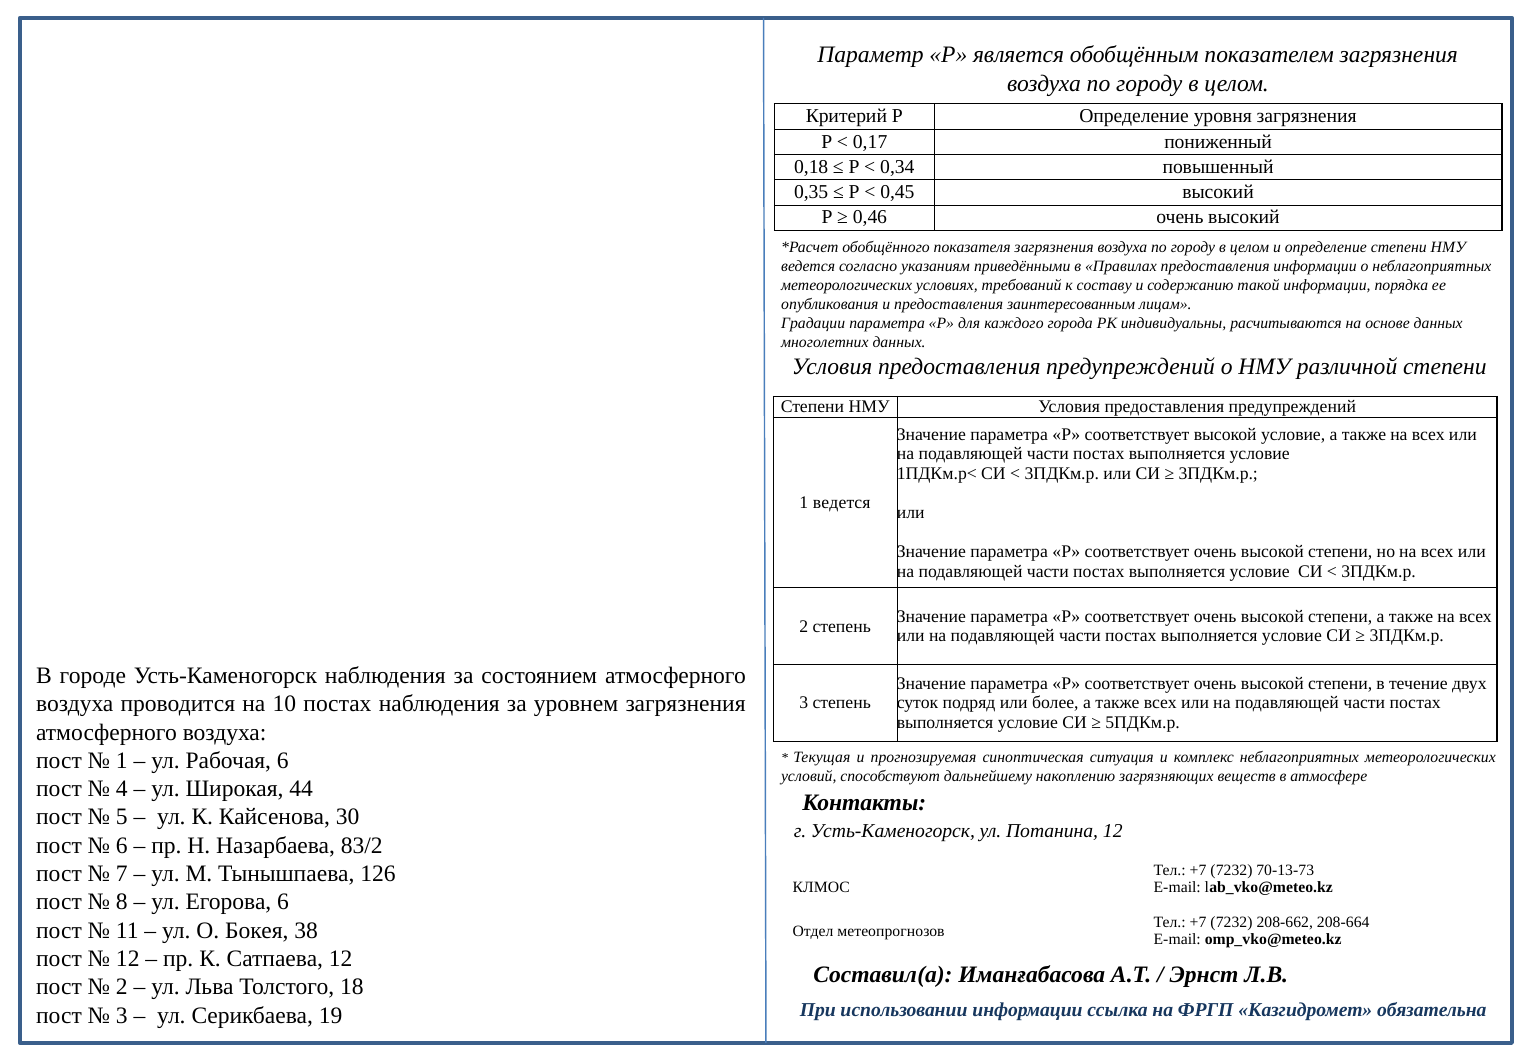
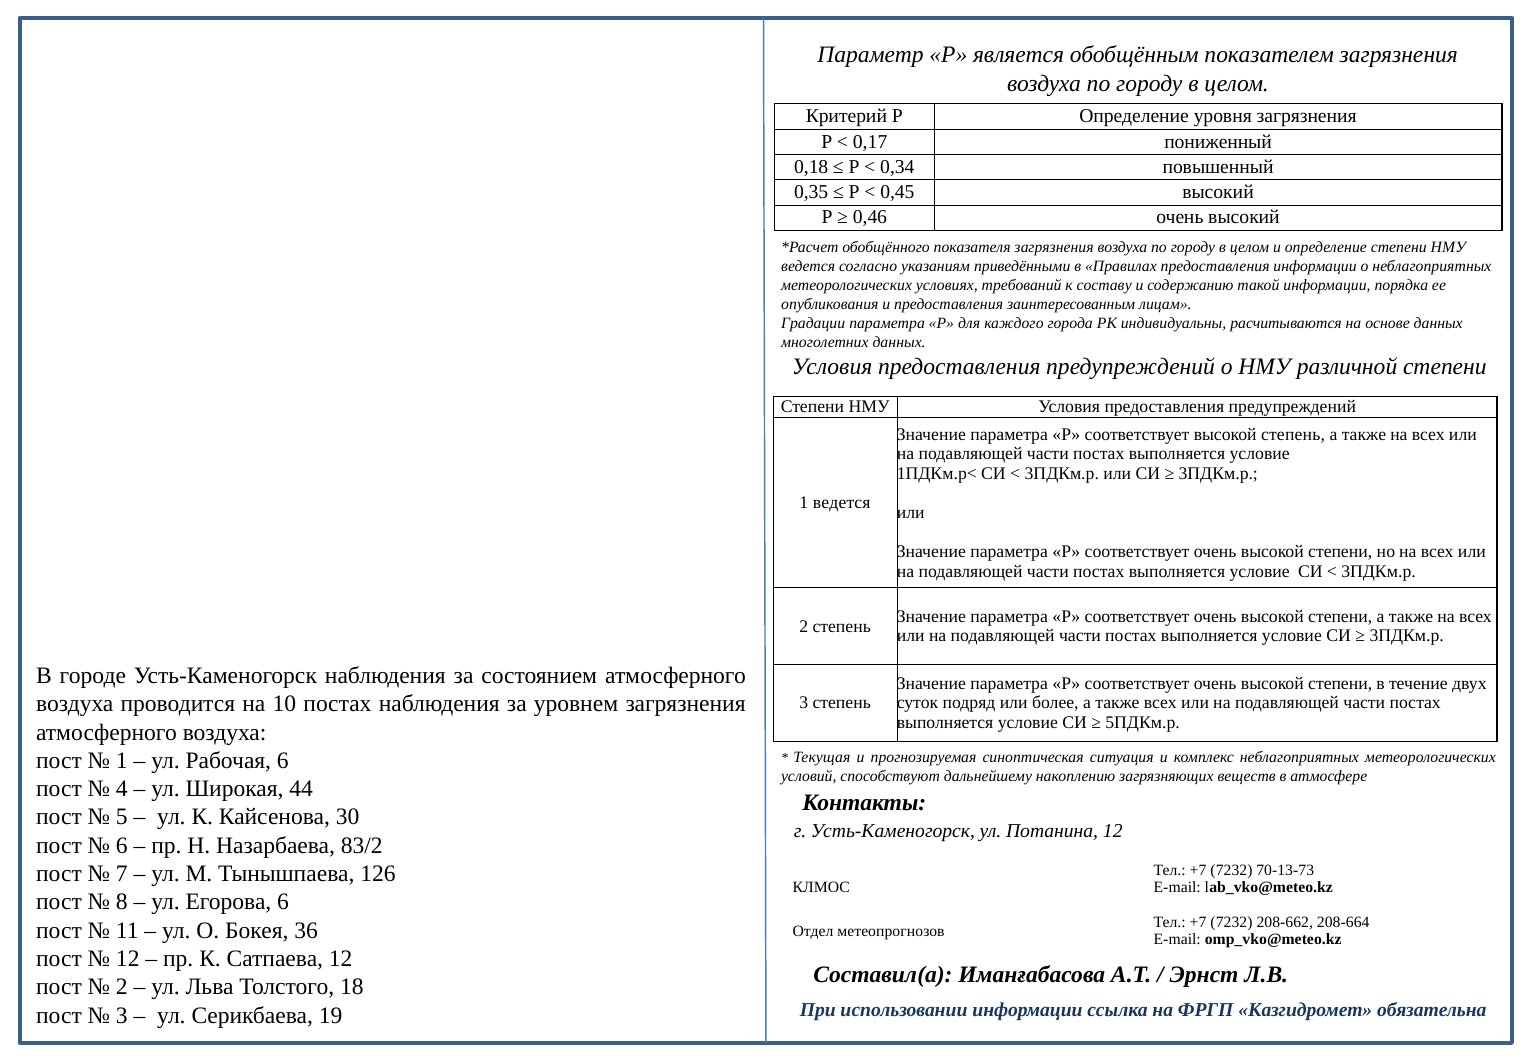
высокой условие: условие -> степень
38: 38 -> 36
